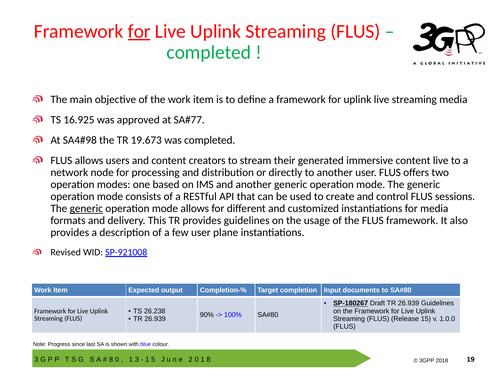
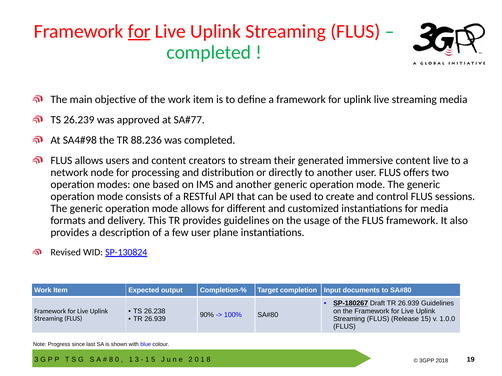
16.925: 16.925 -> 26.239
19.673: 19.673 -> 88.236
generic at (86, 209) underline: present -> none
SP-921008: SP-921008 -> SP-130824
